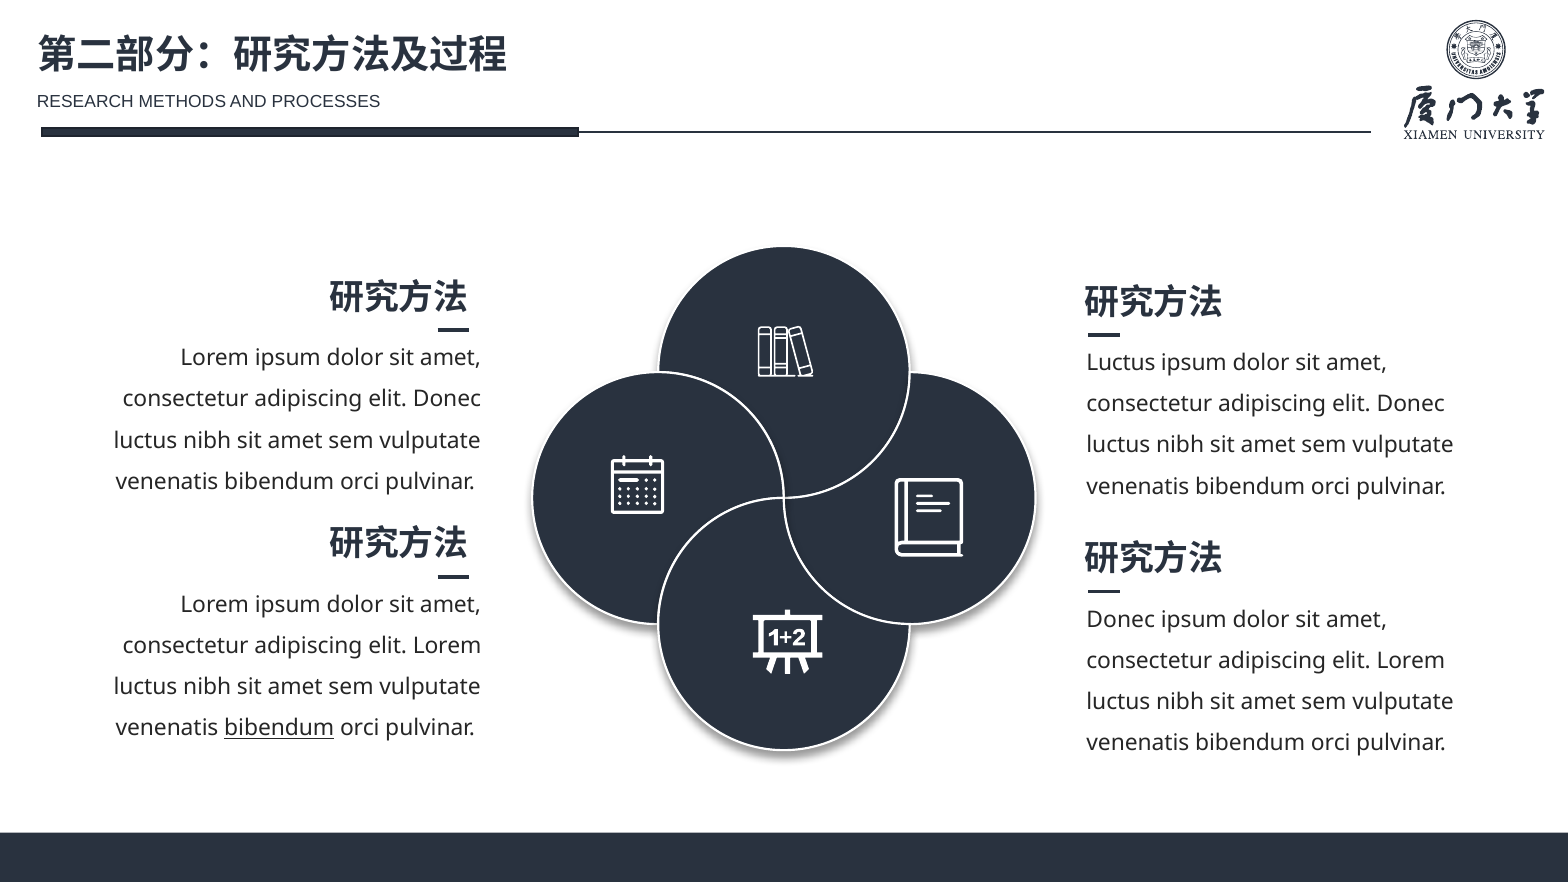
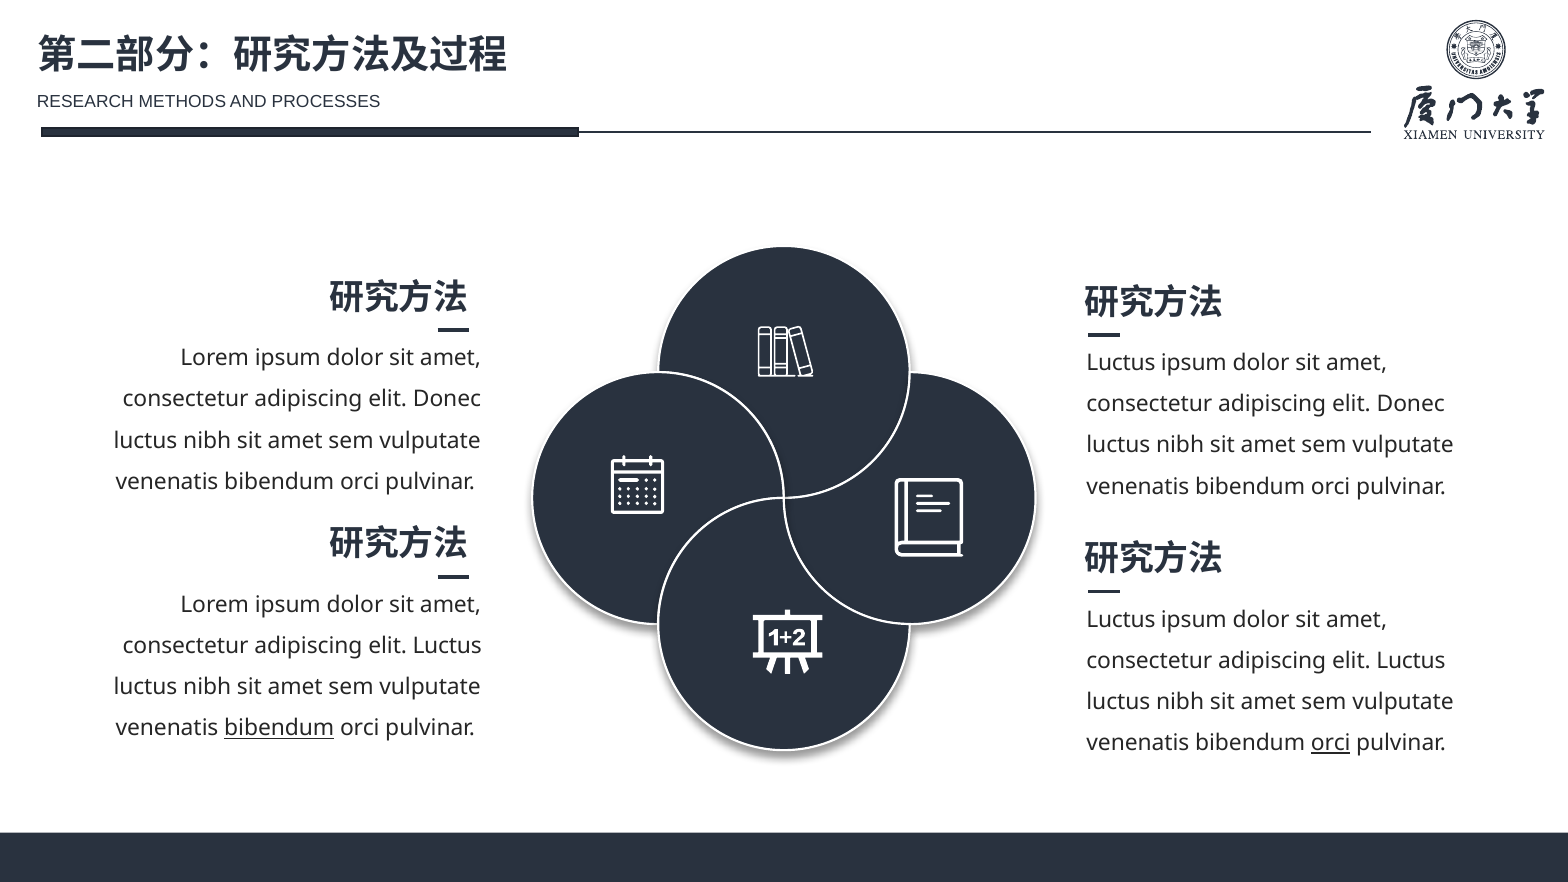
Donec at (1121, 620): Donec -> Luctus
Lorem at (447, 646): Lorem -> Luctus
Lorem at (1411, 661): Lorem -> Luctus
orci at (1331, 743) underline: none -> present
